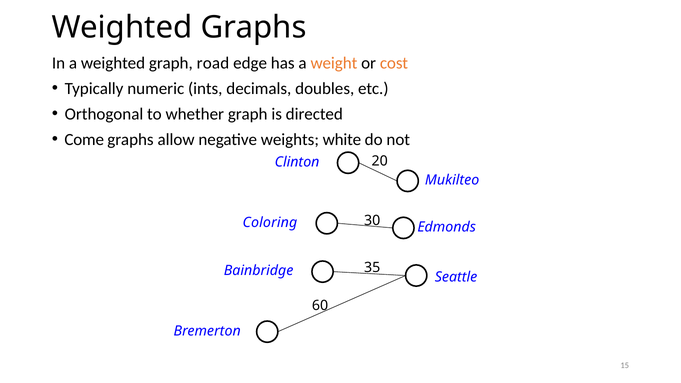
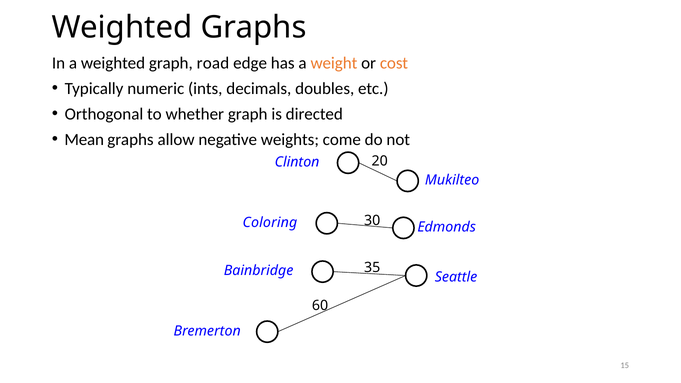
Come: Come -> Mean
white: white -> come
